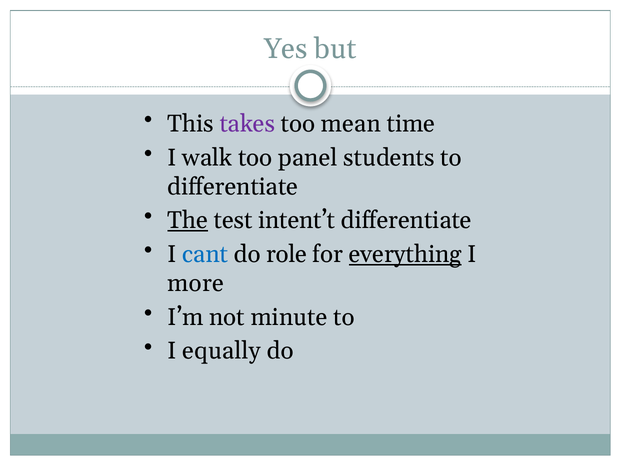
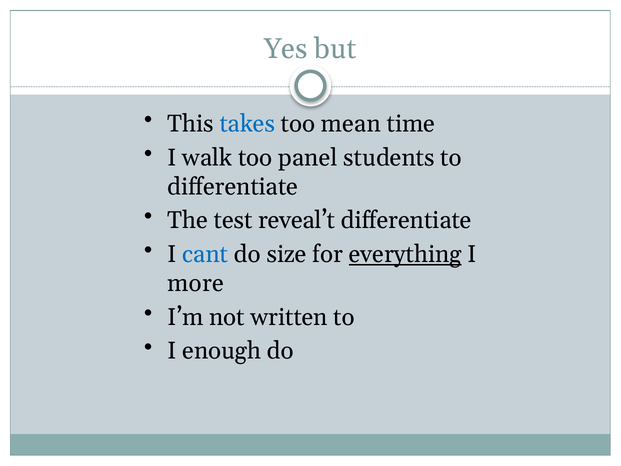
takes colour: purple -> blue
The underline: present -> none
intent’t: intent’t -> reveal’t
role: role -> size
minute: minute -> written
equally: equally -> enough
